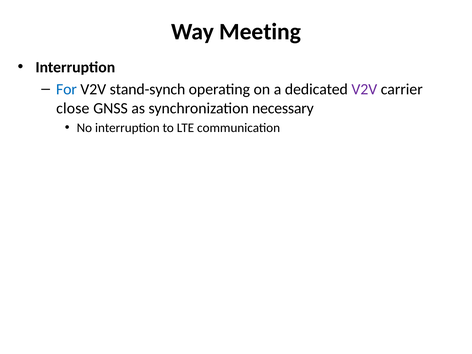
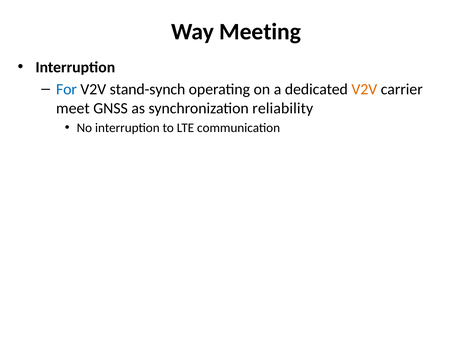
V2V at (364, 89) colour: purple -> orange
close: close -> meet
necessary: necessary -> reliability
